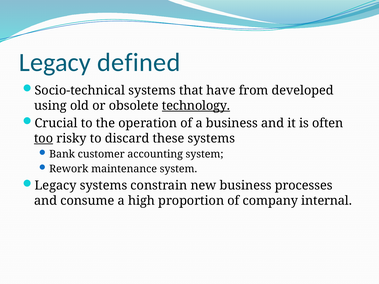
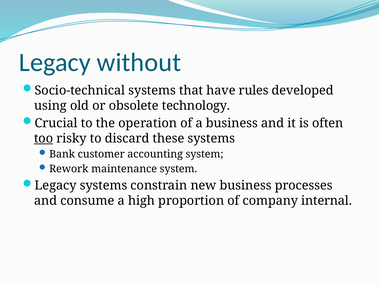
defined: defined -> without
from: from -> rules
technology underline: present -> none
